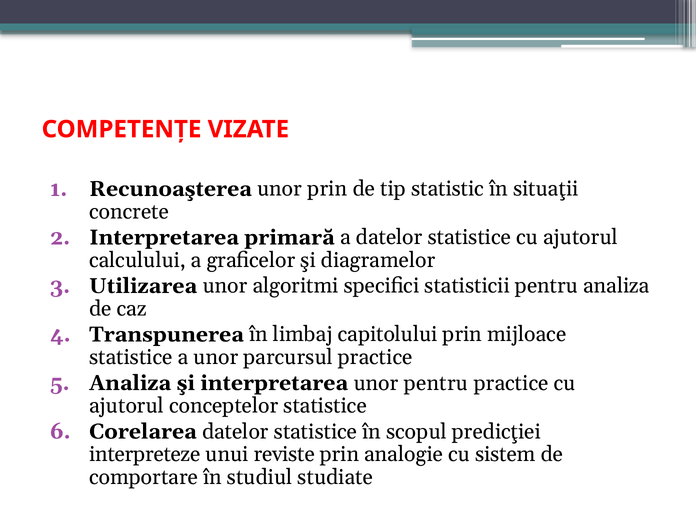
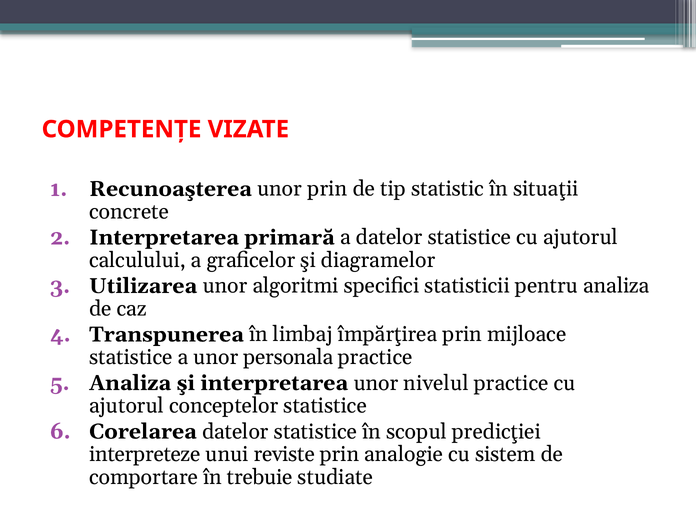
capitolului: capitolului -> împărţirea
parcursul: parcursul -> personala
unor pentru: pentru -> nivelul
studiul: studiul -> trebuie
